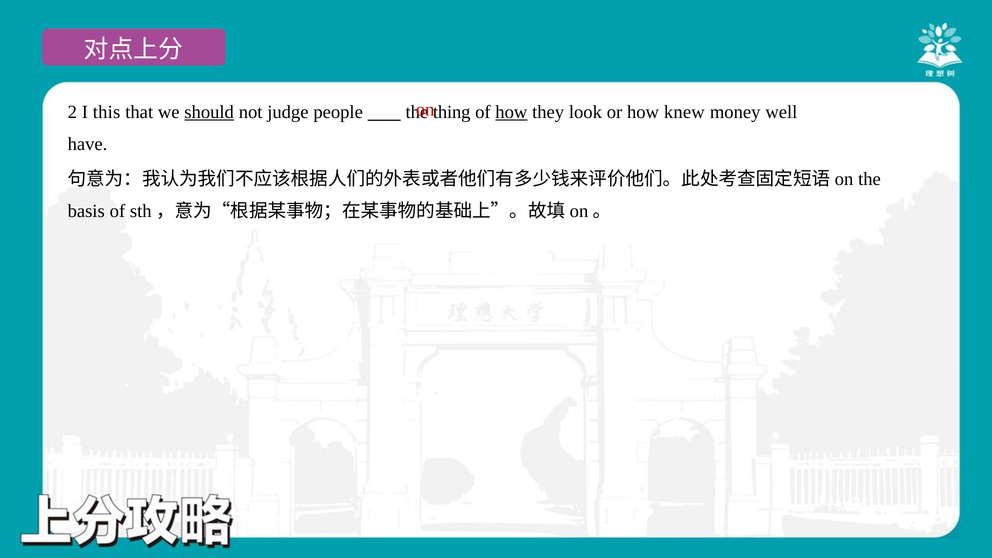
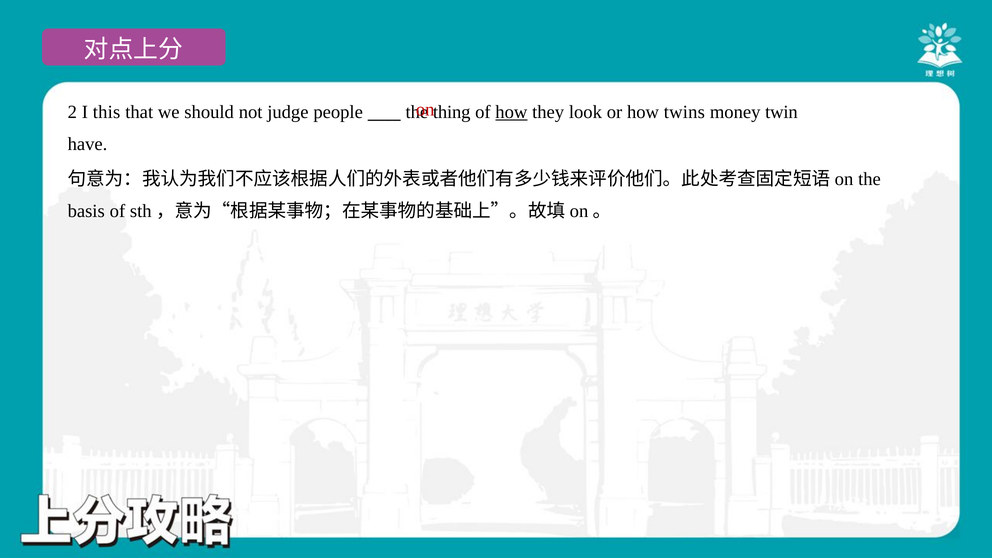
should underline: present -> none
knew: knew -> twins
well: well -> twin
